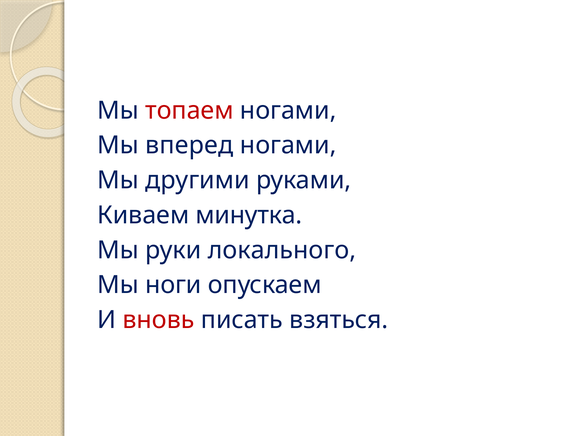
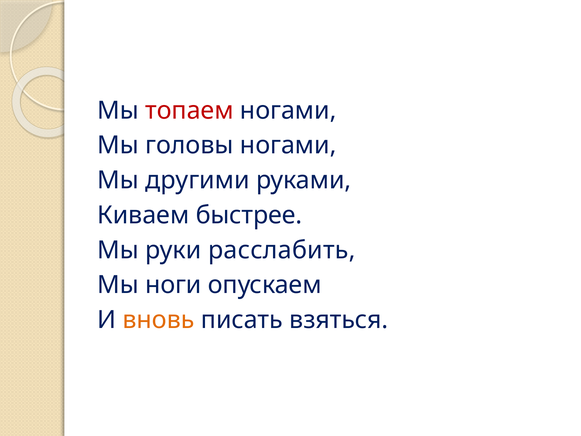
вперед: вперед -> головы
минутка: минутка -> быстрее
локального: локального -> расслабить
вновь colour: red -> orange
